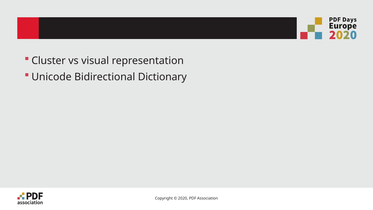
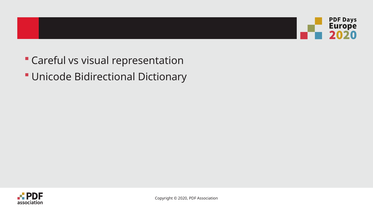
Cluster: Cluster -> Careful
